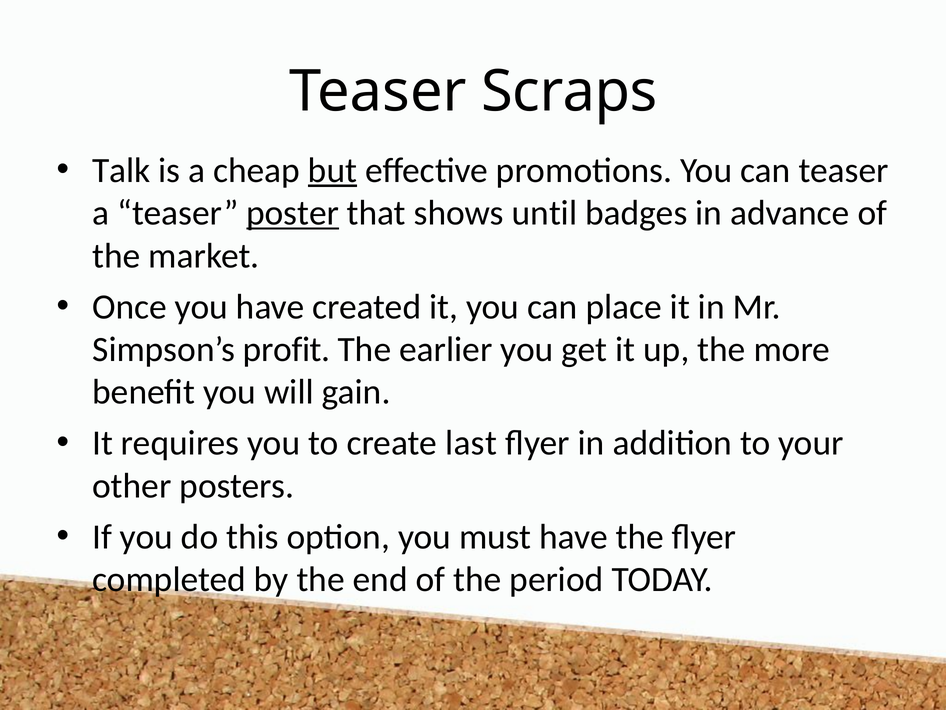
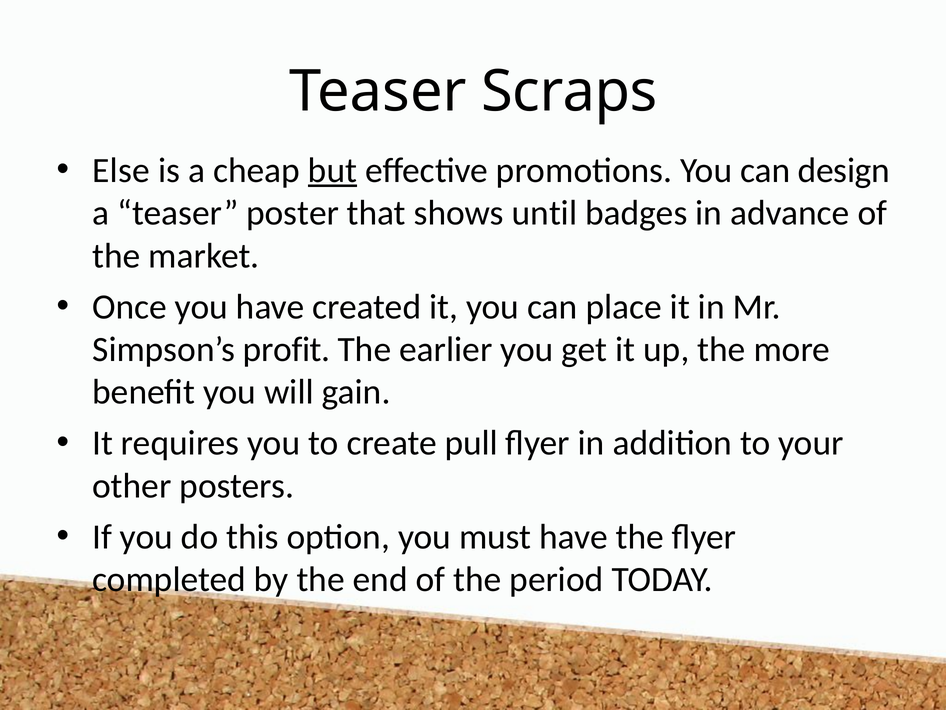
Talk: Talk -> Else
can teaser: teaser -> design
poster underline: present -> none
last: last -> pull
